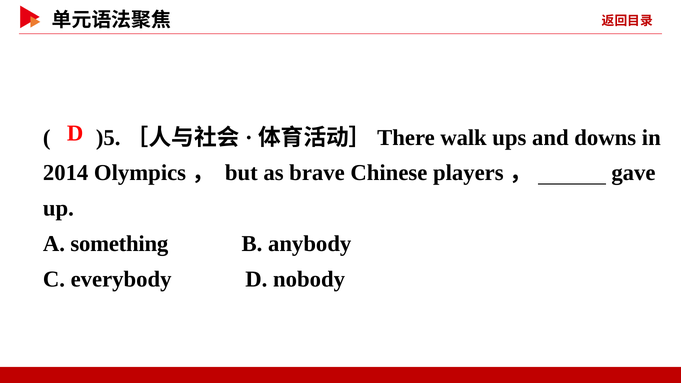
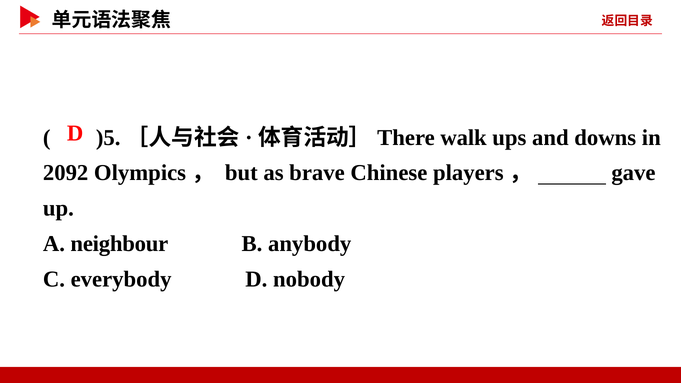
2014: 2014 -> 2092
something: something -> neighbour
